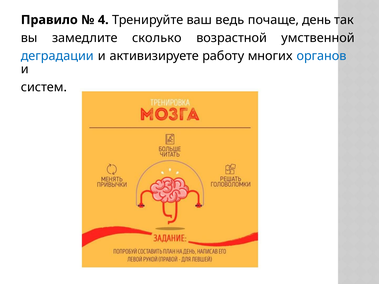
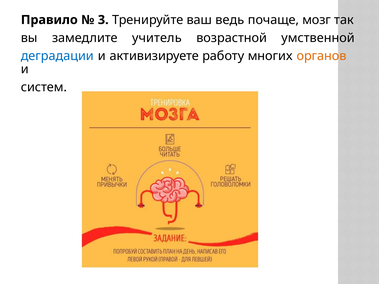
4: 4 -> 3
день: день -> мозг
сколько: сколько -> учитель
органов colour: blue -> orange
